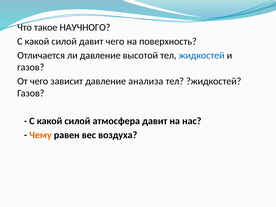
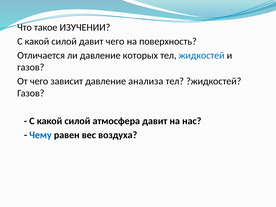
НАУЧНОГО: НАУЧНОГО -> ИЗУЧЕНИИ
высотой: высотой -> которых
Чему colour: orange -> blue
